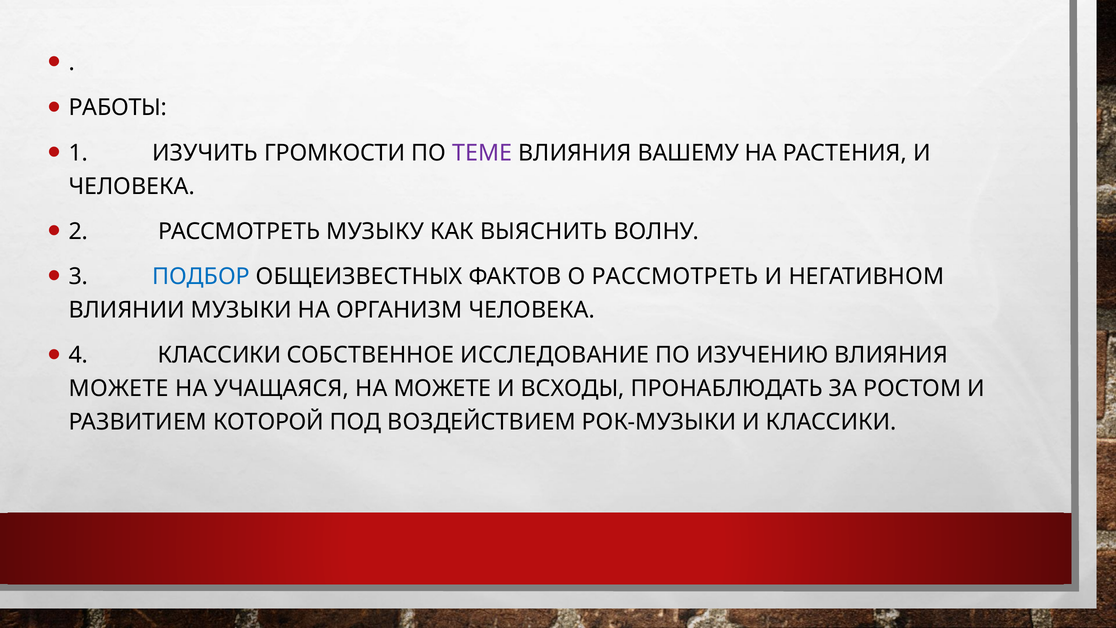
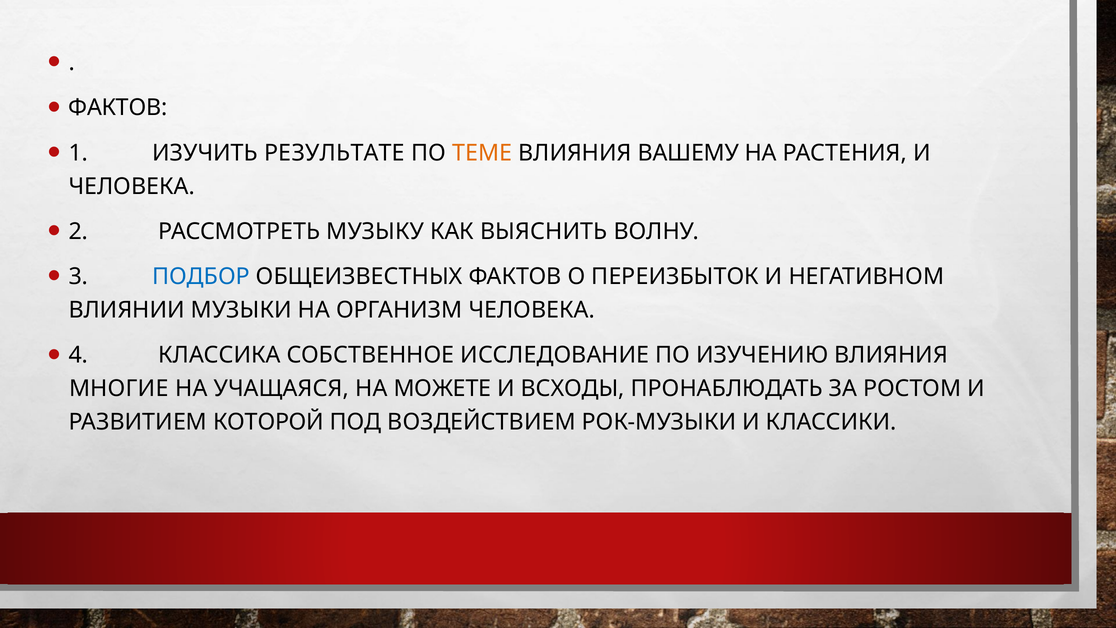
РАБОТЫ at (118, 108): РАБОТЫ -> ФАКТОВ
ГРОМКОСТИ: ГРОМКОСТИ -> РЕЗУЛЬТАТЕ
ТЕМЕ colour: purple -> orange
О РАССМОТРЕТЬ: РАССМОТРЕТЬ -> ПЕРЕИЗБЫТОК
4 КЛАССИКИ: КЛАССИКИ -> КЛАССИКА
МОЖЕТЕ at (119, 389): МОЖЕТЕ -> МНОГИЕ
